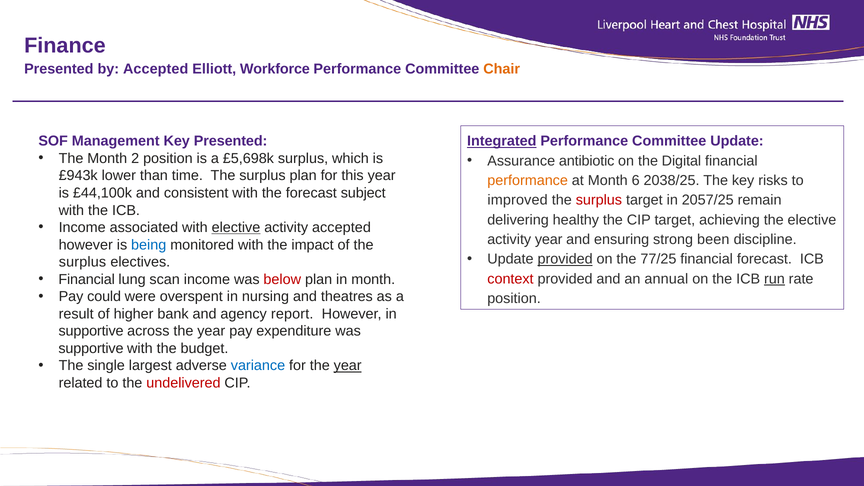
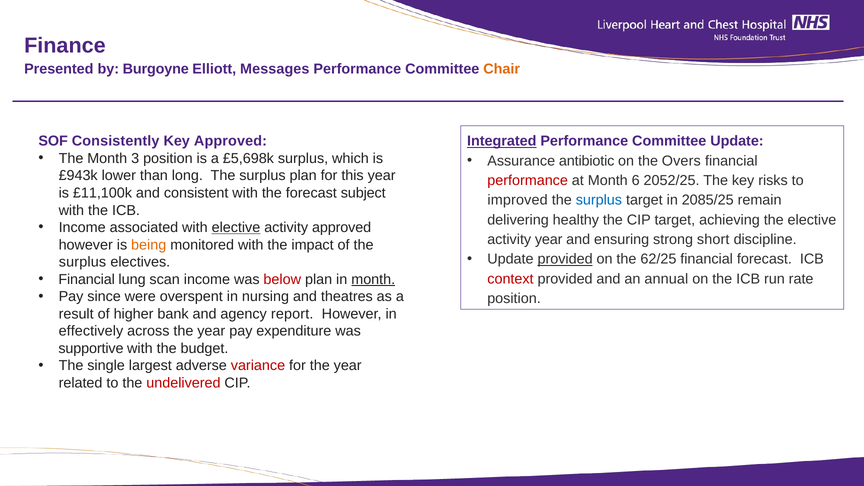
by Accepted: Accepted -> Burgoyne
Workforce: Workforce -> Messages
Management: Management -> Consistently
Key Presented: Presented -> Approved
2: 2 -> 3
Digital: Digital -> Overs
time: time -> long
performance at (528, 181) colour: orange -> red
2038/25: 2038/25 -> 2052/25
£44,100k: £44,100k -> £11,100k
surplus at (599, 200) colour: red -> blue
2057/25: 2057/25 -> 2085/25
activity accepted: accepted -> approved
been: been -> short
being colour: blue -> orange
77/25: 77/25 -> 62/25
month at (373, 279) underline: none -> present
run underline: present -> none
could: could -> since
supportive at (91, 331): supportive -> effectively
variance colour: blue -> red
year at (348, 366) underline: present -> none
